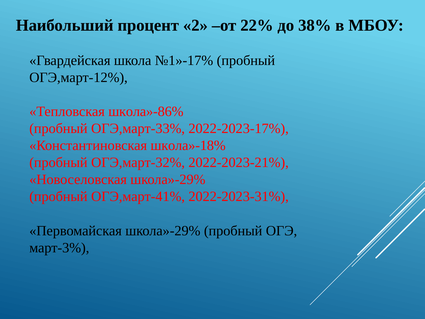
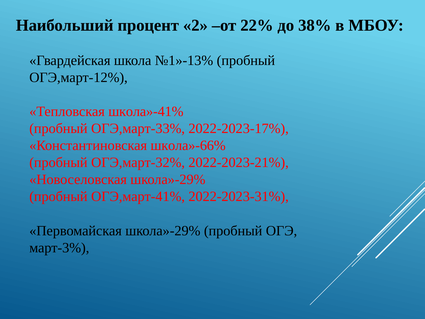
№1»-17%: №1»-17% -> №1»-13%
школа»-86%: школа»-86% -> школа»-41%
школа»-18%: школа»-18% -> школа»-66%
